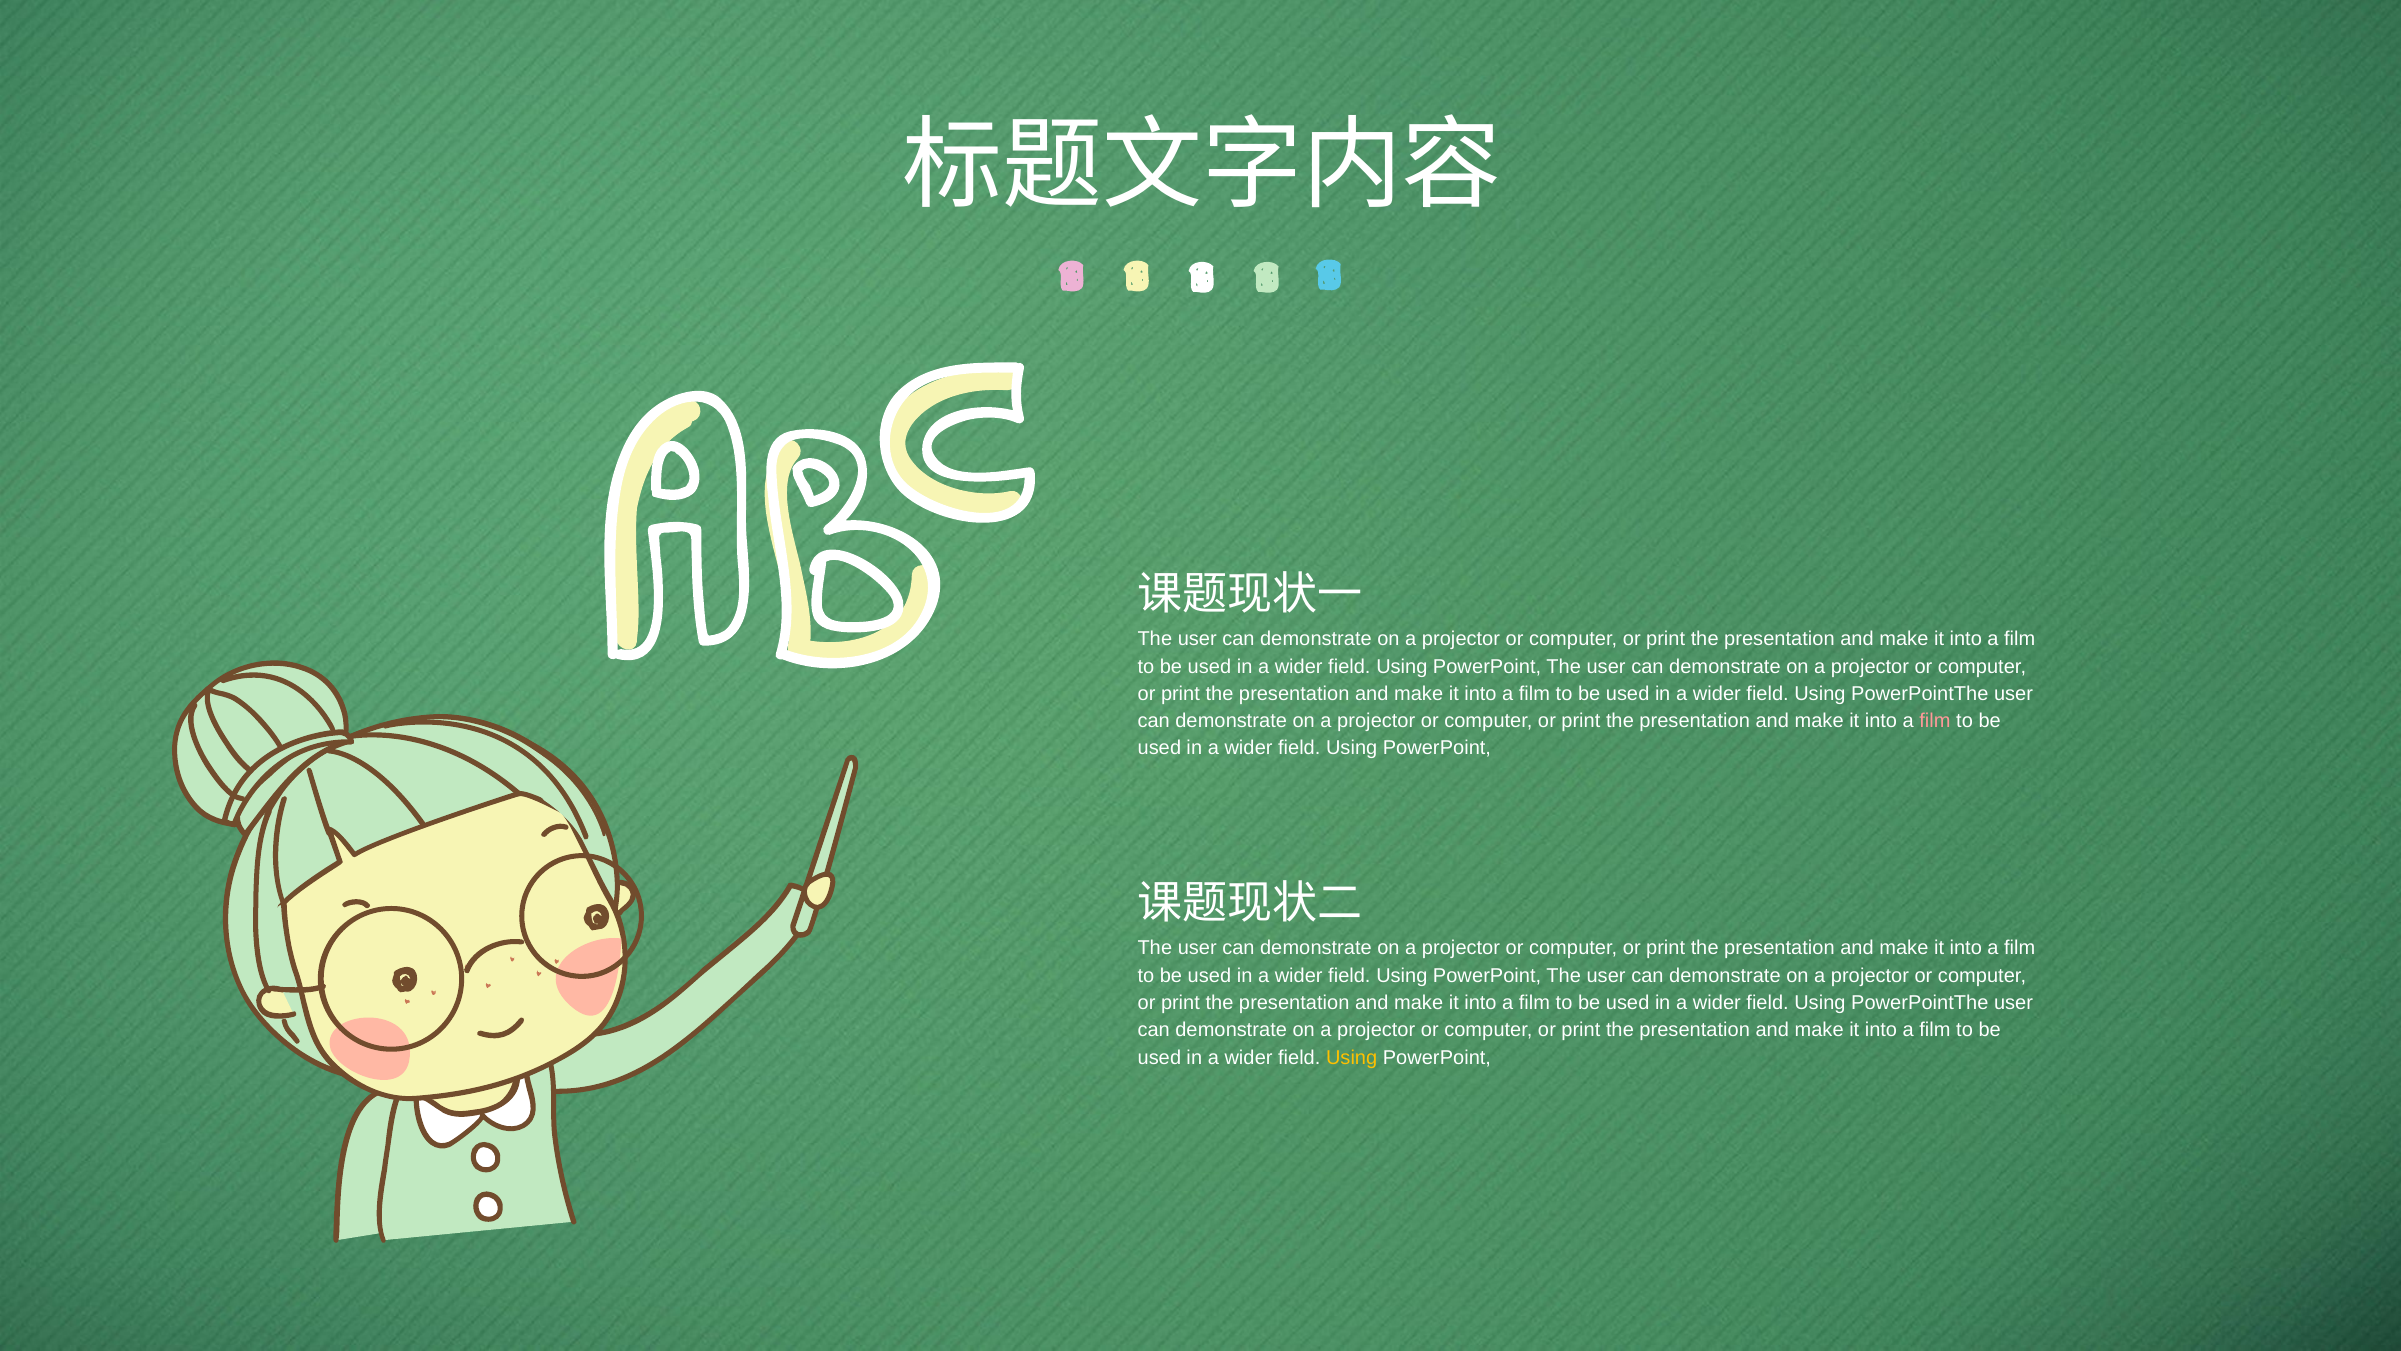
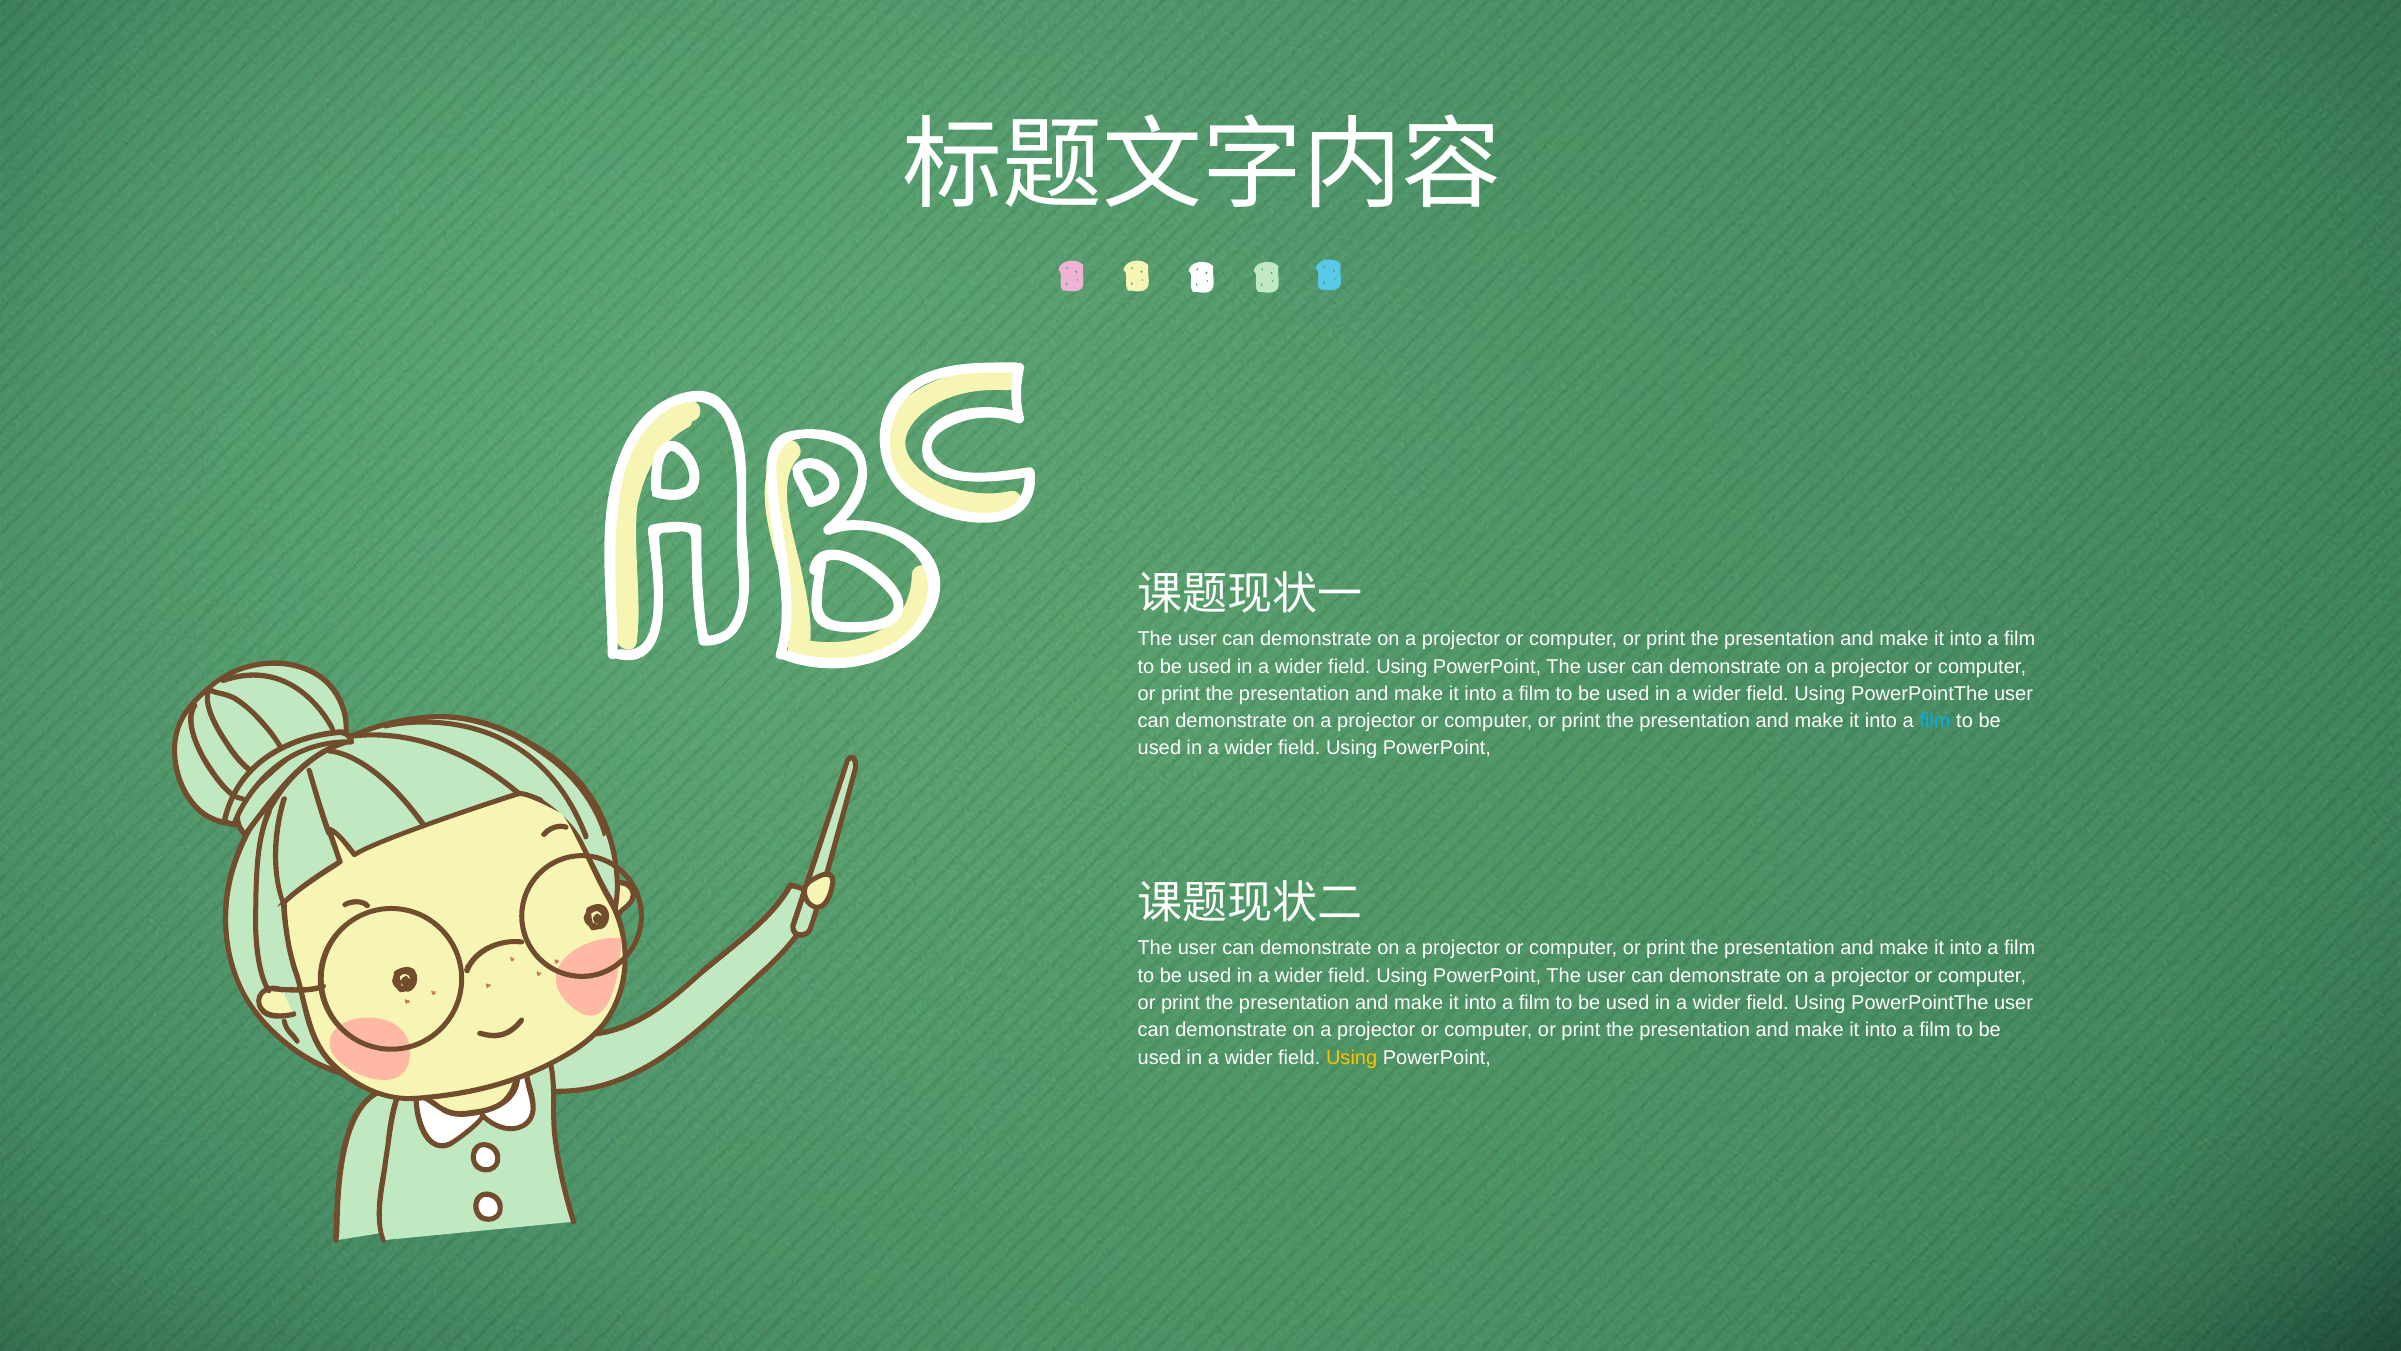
film at (1935, 721) colour: pink -> light blue
